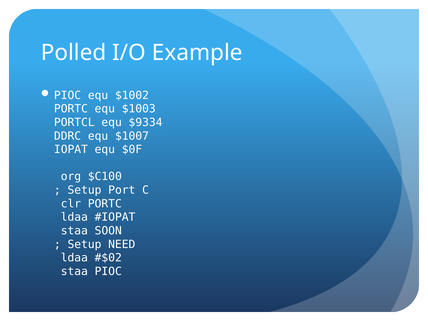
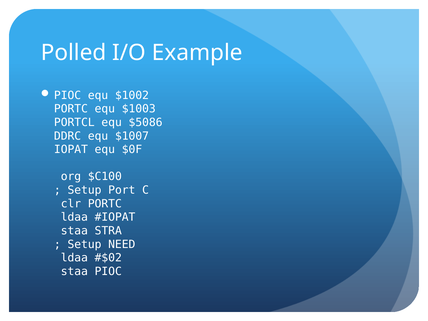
$9334: $9334 -> $5086
SOON: SOON -> STRA
